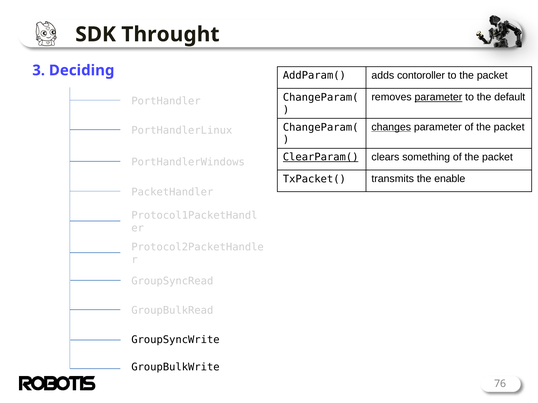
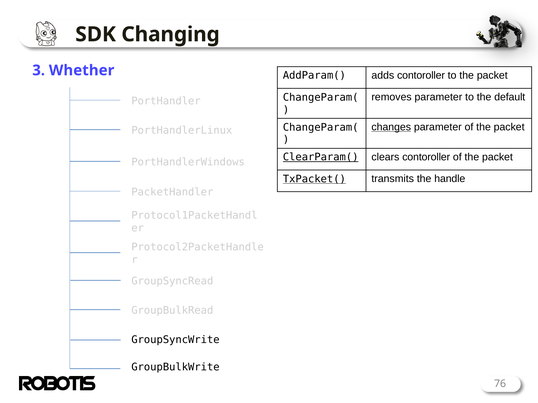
Throught: Throught -> Changing
Deciding: Deciding -> Whether
parameter at (438, 97) underline: present -> none
clears something: something -> contoroller
TxPacket( underline: none -> present
enable: enable -> handle
